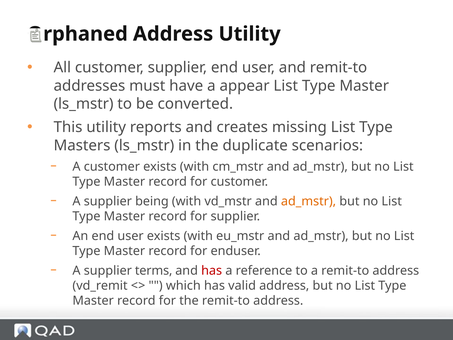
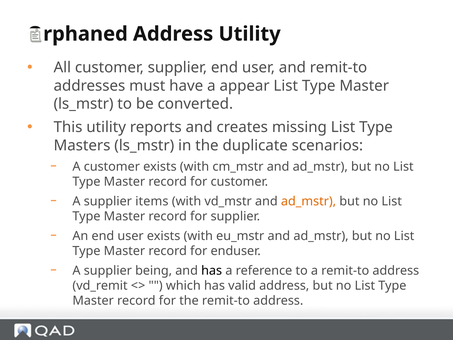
being: being -> items
terms: terms -> being
has at (212, 270) colour: red -> black
